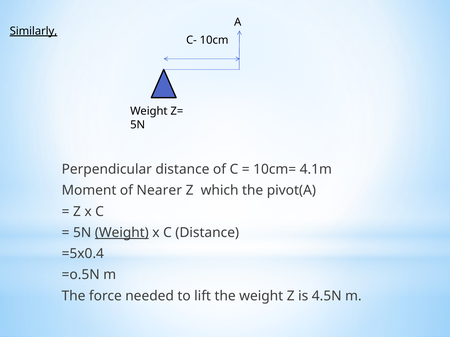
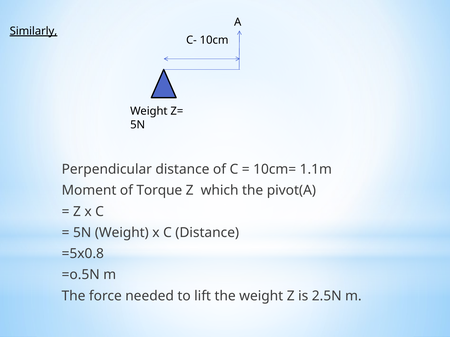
4.1m: 4.1m -> 1.1m
Nearer: Nearer -> Torque
Weight at (122, 233) underline: present -> none
=5x0.4: =5x0.4 -> =5x0.8
4.5N: 4.5N -> 2.5N
